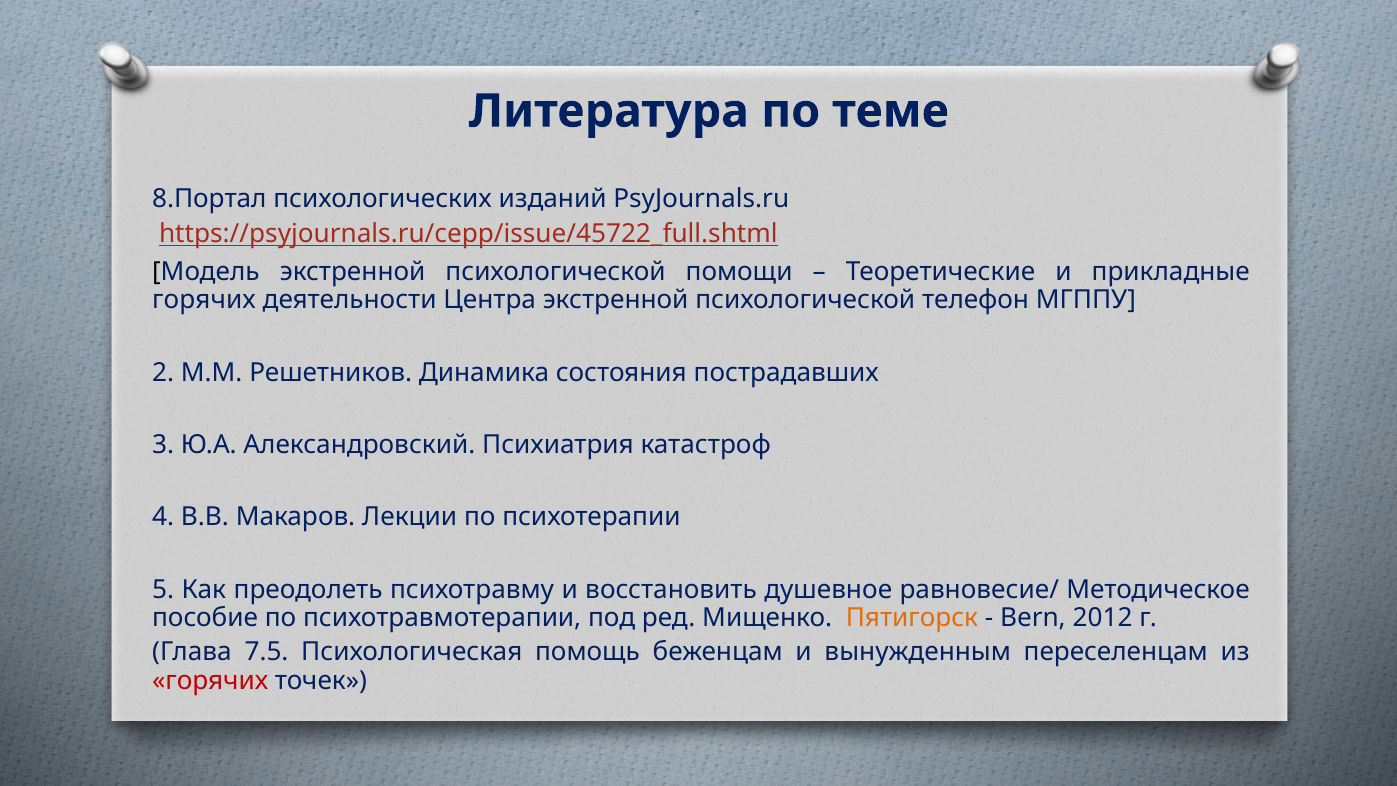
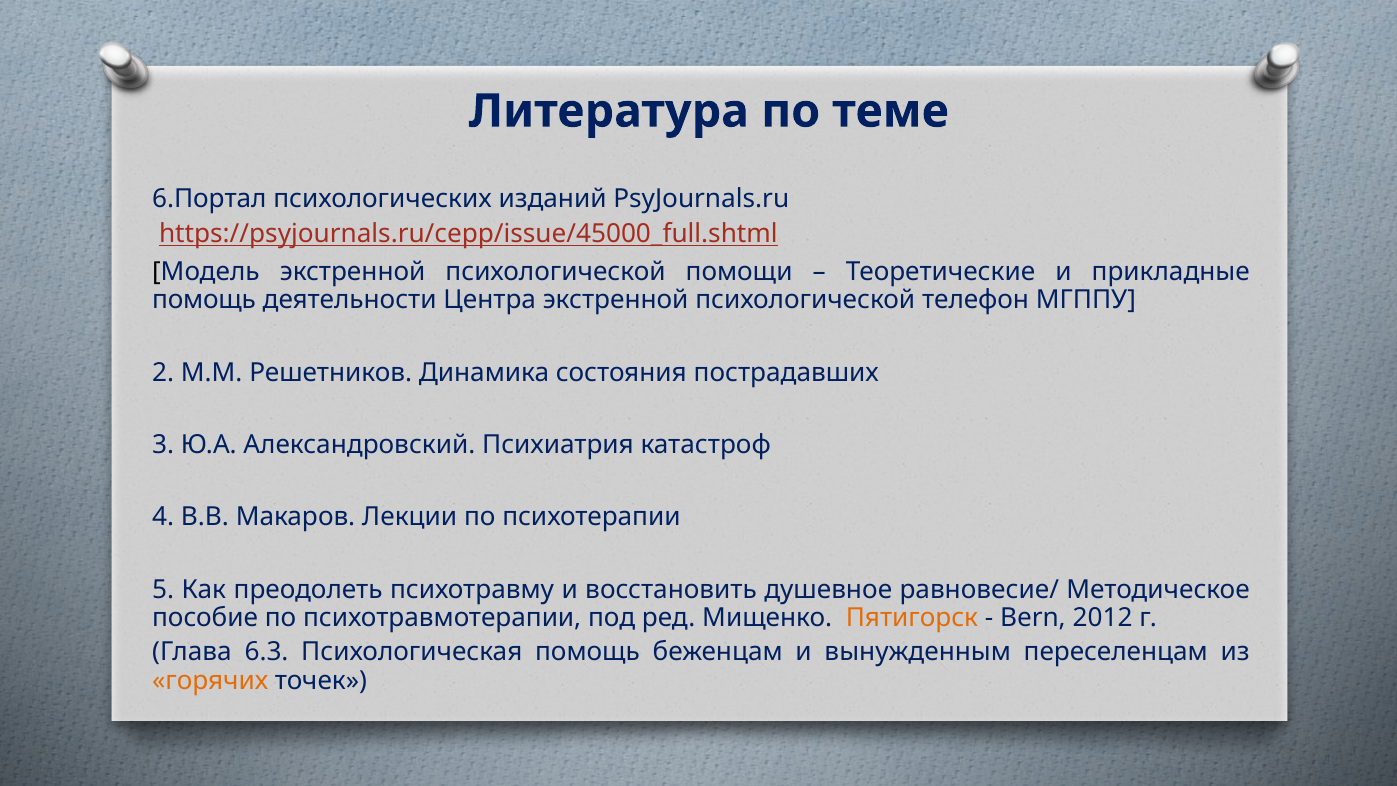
8.Портал: 8.Портал -> 6.Портал
https://psyjournals.ru/cepp/issue/45722_full.shtml: https://psyjournals.ru/cepp/issue/45722_full.shtml -> https://psyjournals.ru/cepp/issue/45000_full.shtml
горячих at (204, 300): горячих -> помощь
7.5: 7.5 -> 6.3
горячих at (210, 680) colour: red -> orange
